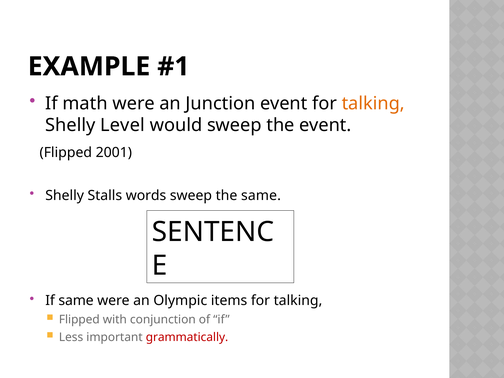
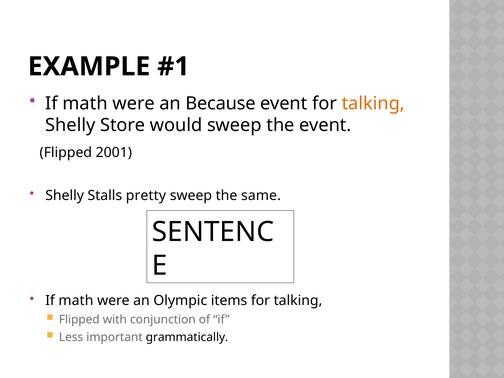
Junction: Junction -> Because
Level: Level -> Store
words: words -> pretty
same at (76, 301): same -> math
grammatically colour: red -> black
